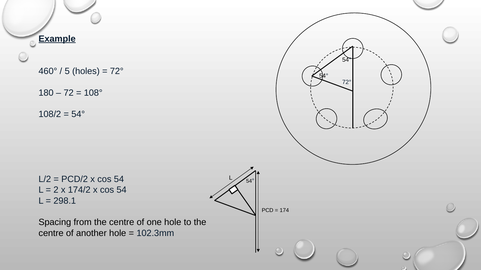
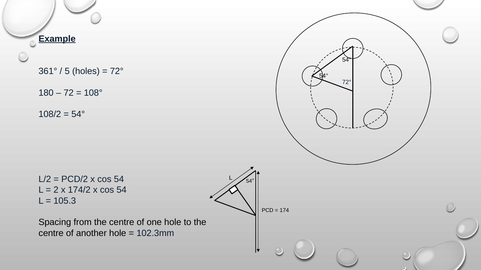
460°: 460° -> 361°
298.1: 298.1 -> 105.3
